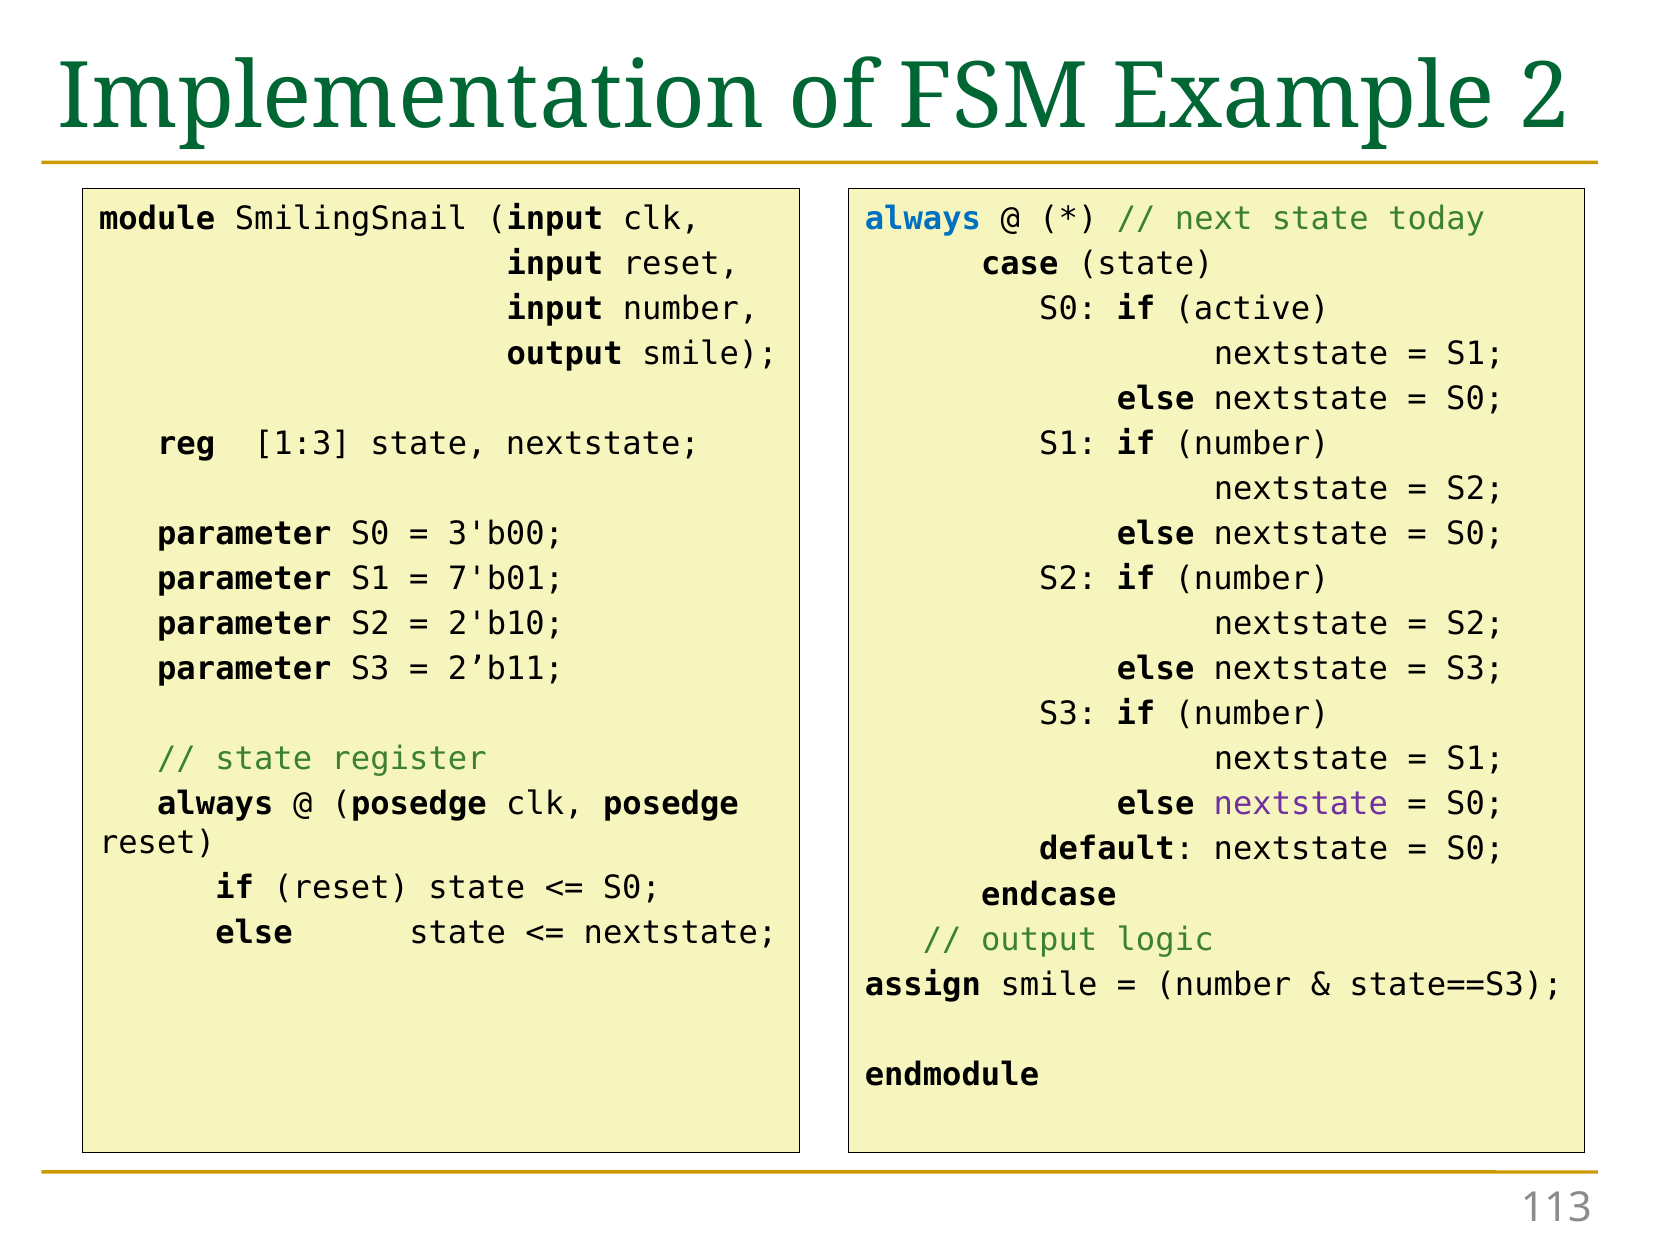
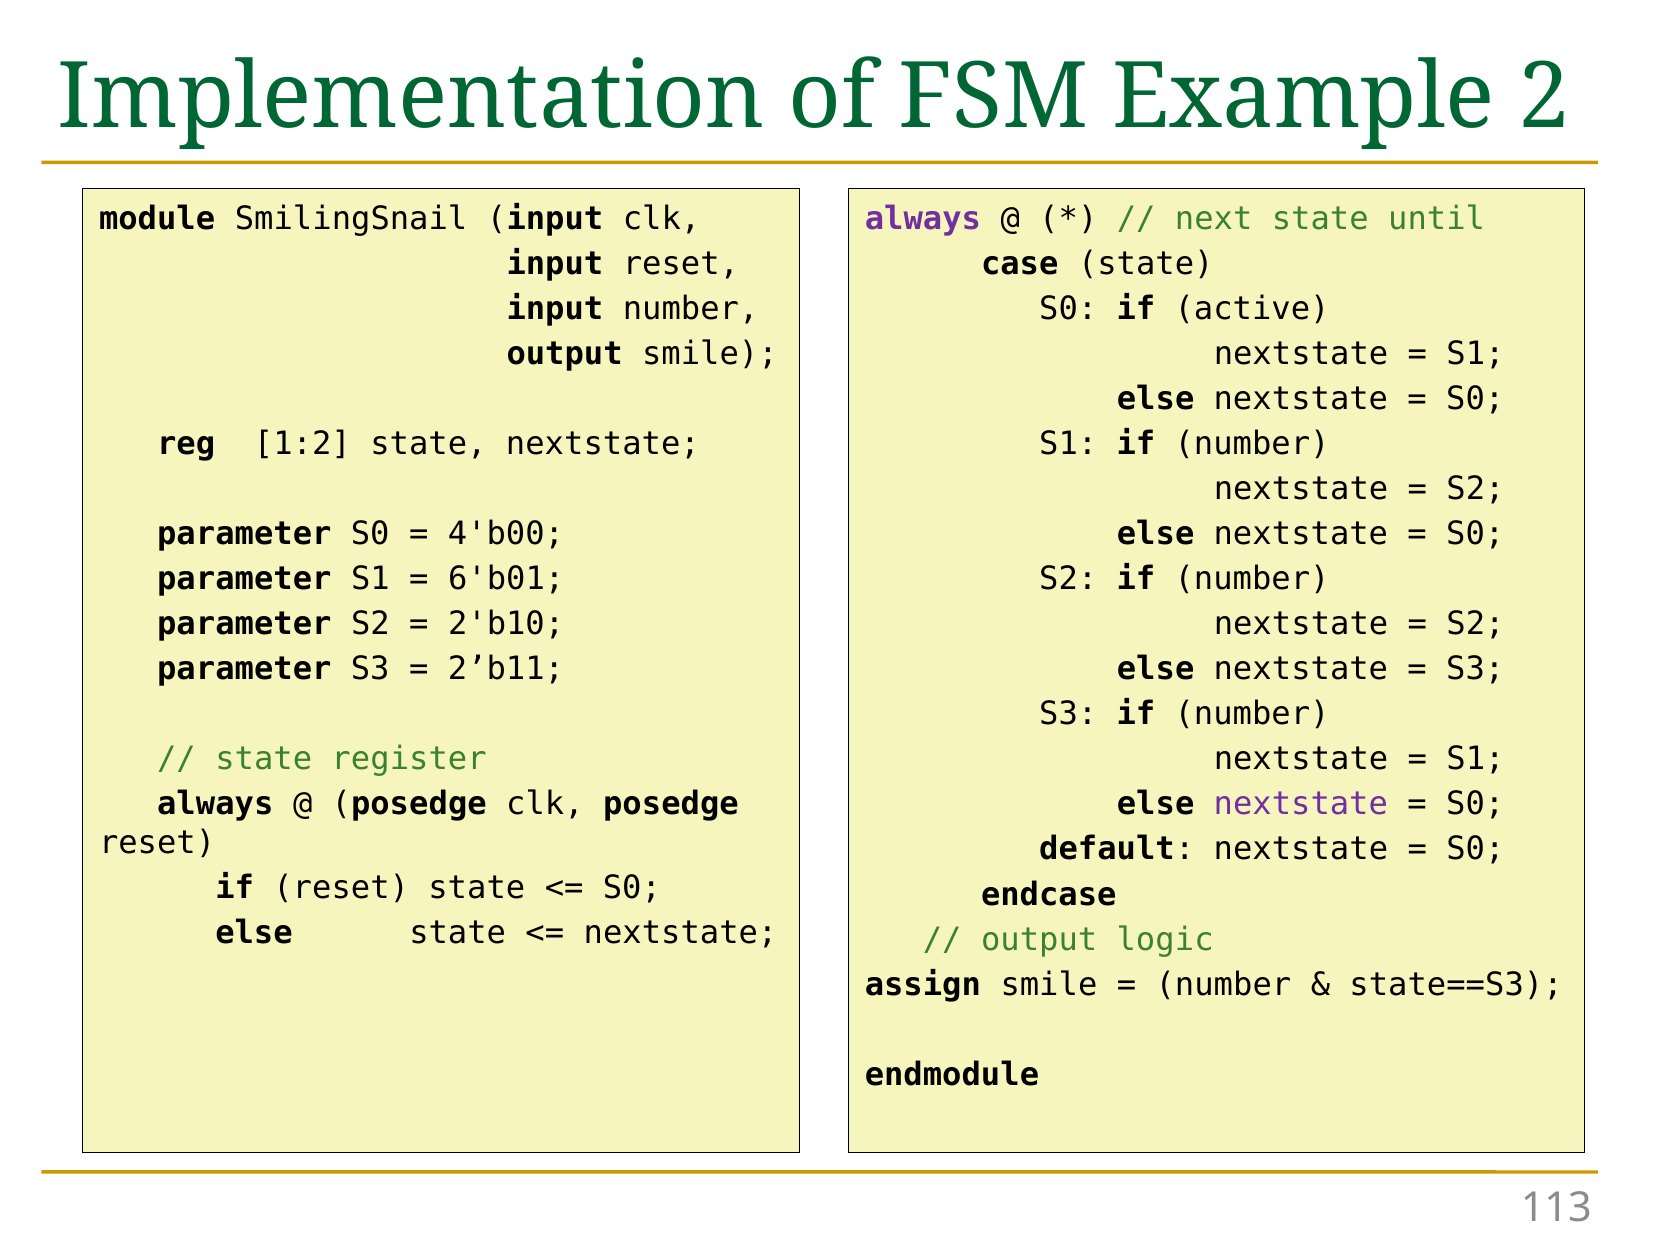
always at (923, 219) colour: blue -> purple
today: today -> until
1:3: 1:3 -> 1:2
3'b00: 3'b00 -> 4'b00
7'b01: 7'b01 -> 6'b01
